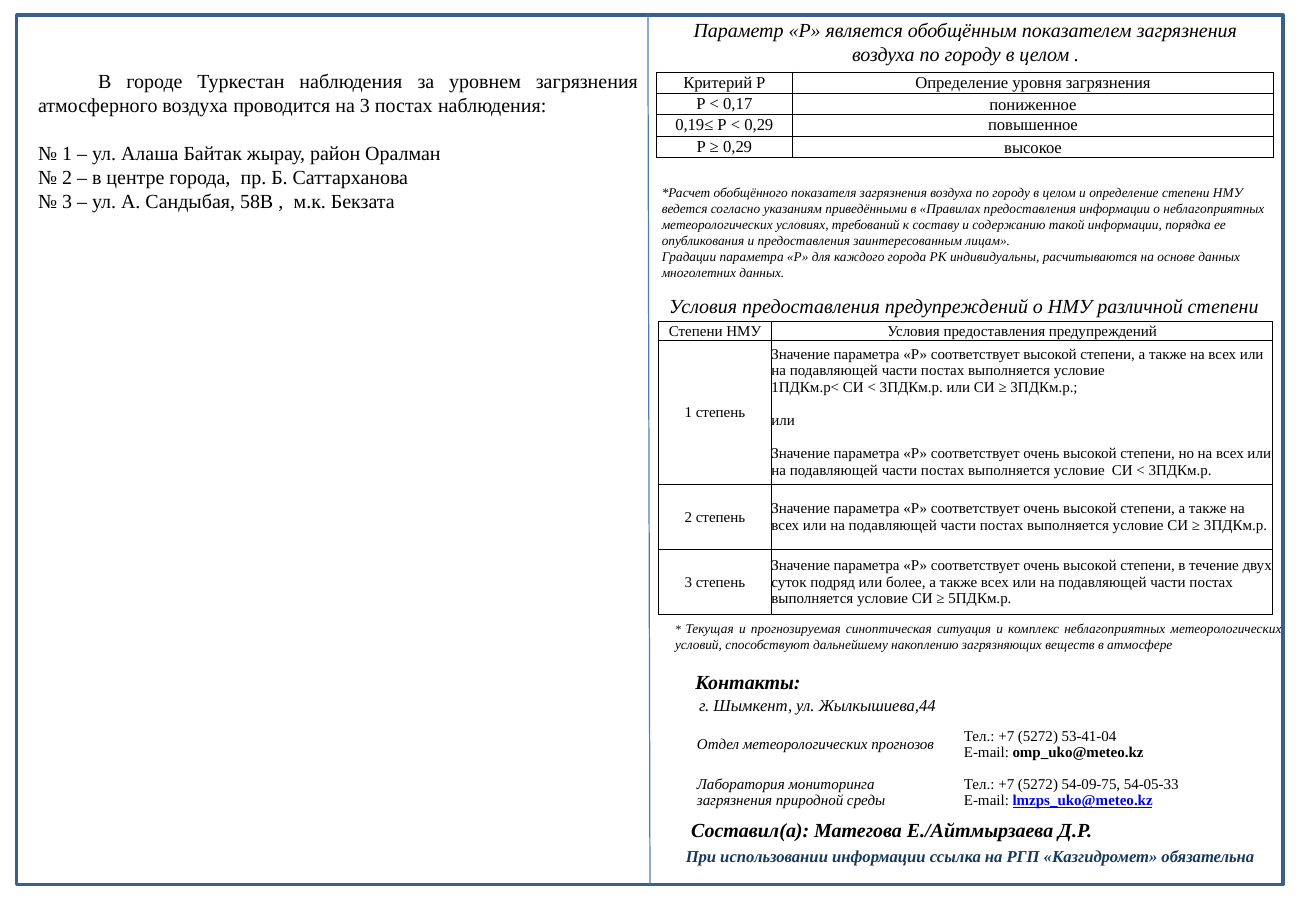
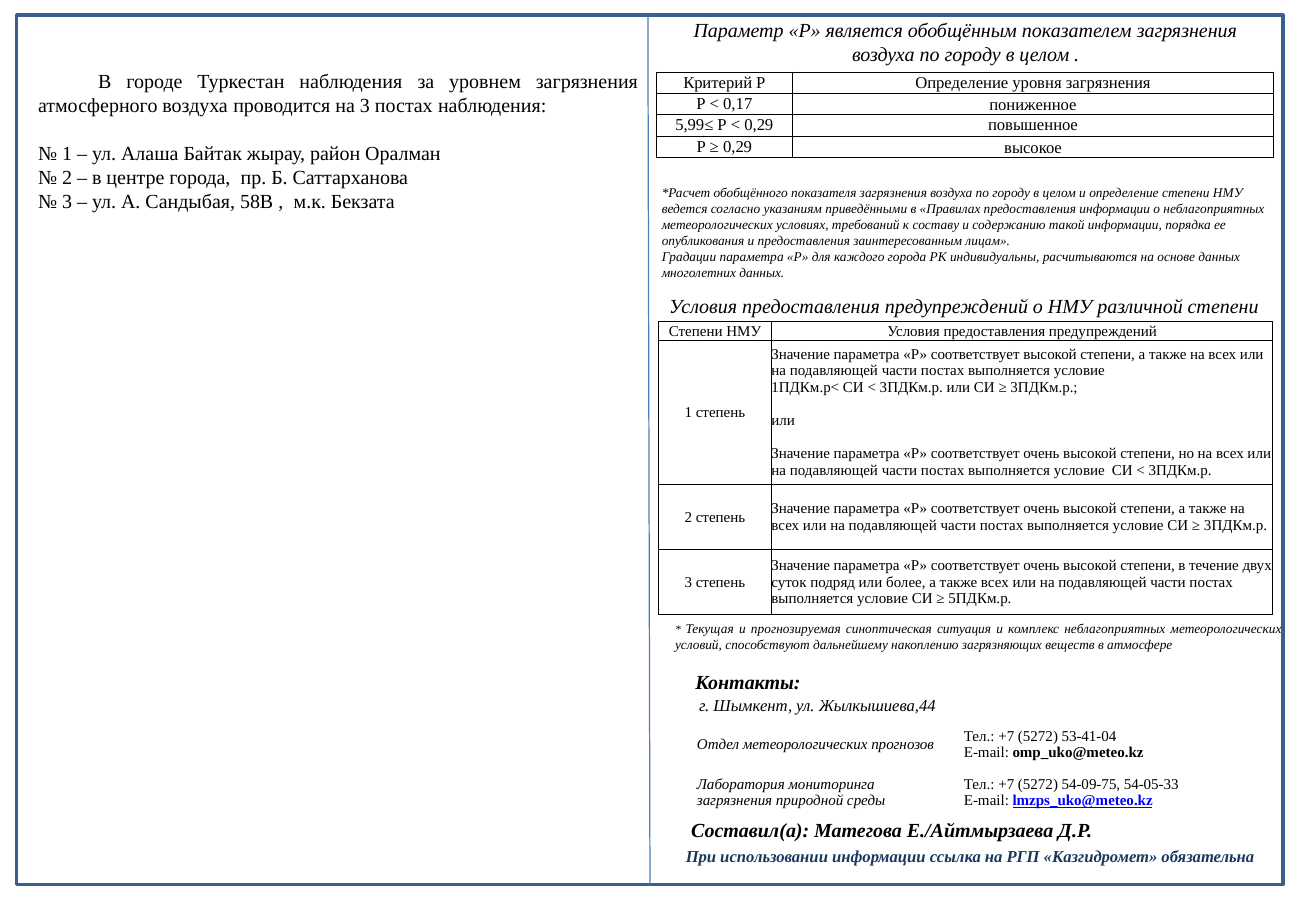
0,19≤: 0,19≤ -> 5,99≤
